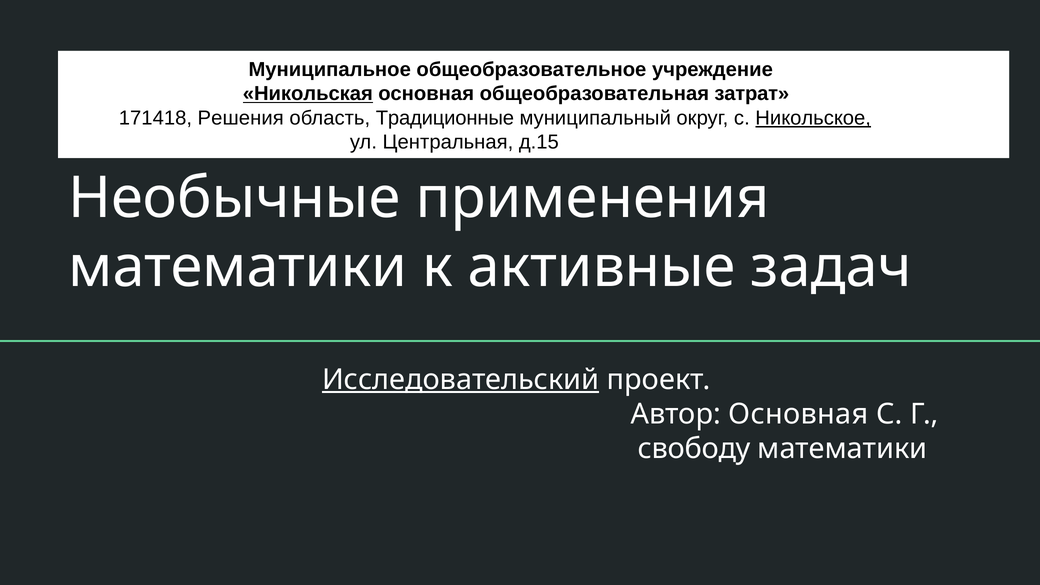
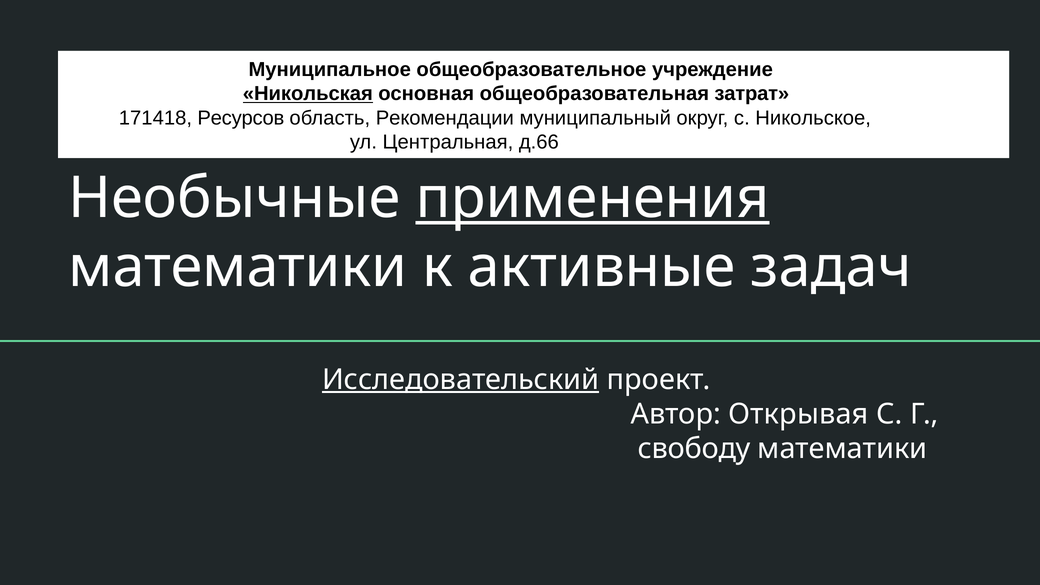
Решения: Решения -> Ресурсов
Традиционные: Традиционные -> Рекомендации
Никольское underline: present -> none
д.15: д.15 -> д.66
применения underline: none -> present
Автор Основная: Основная -> Открывая
